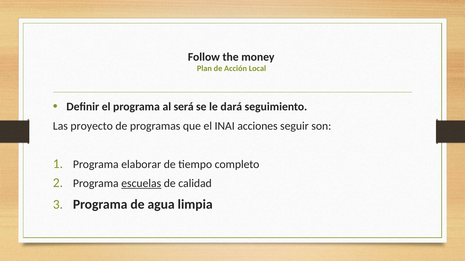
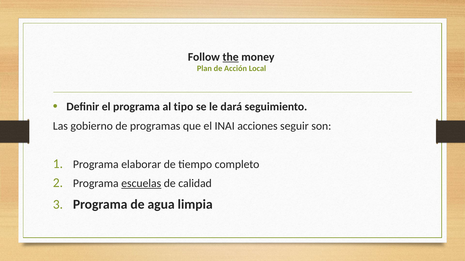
the underline: none -> present
será: será -> tipo
proyecto: proyecto -> gobierno
